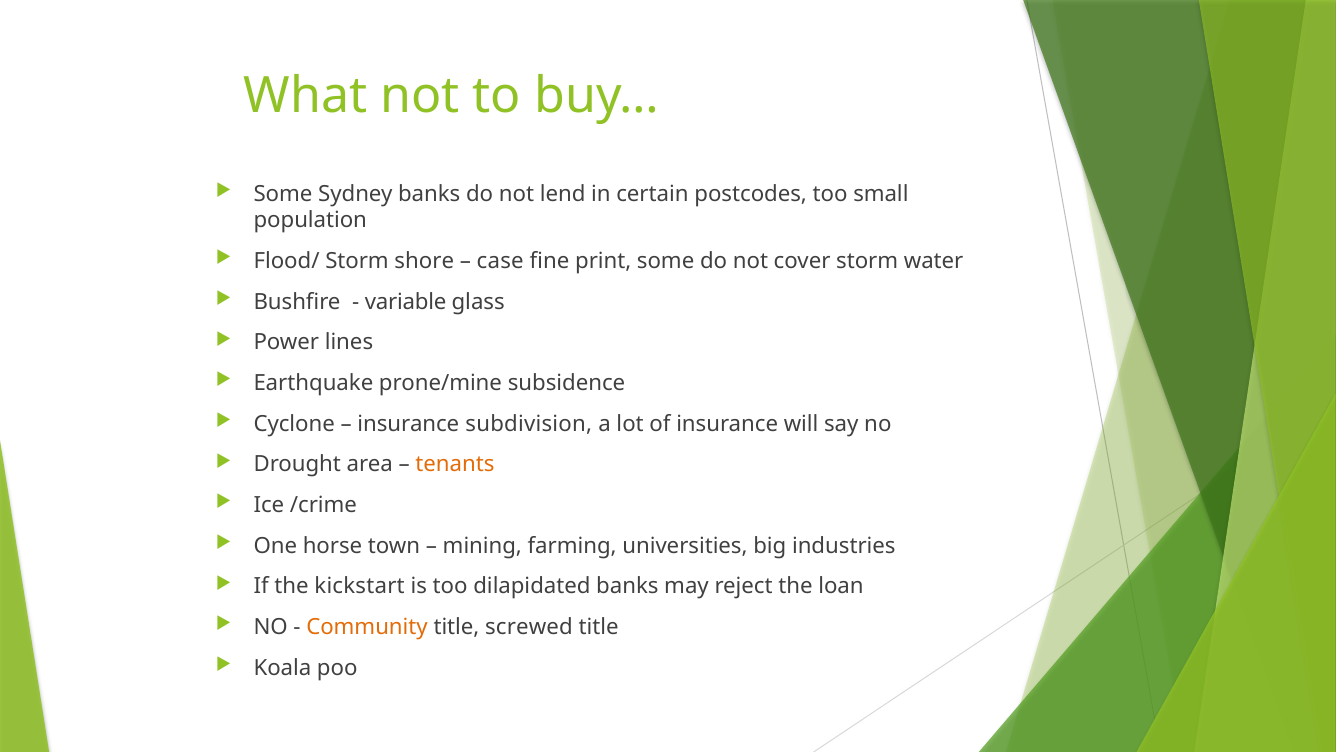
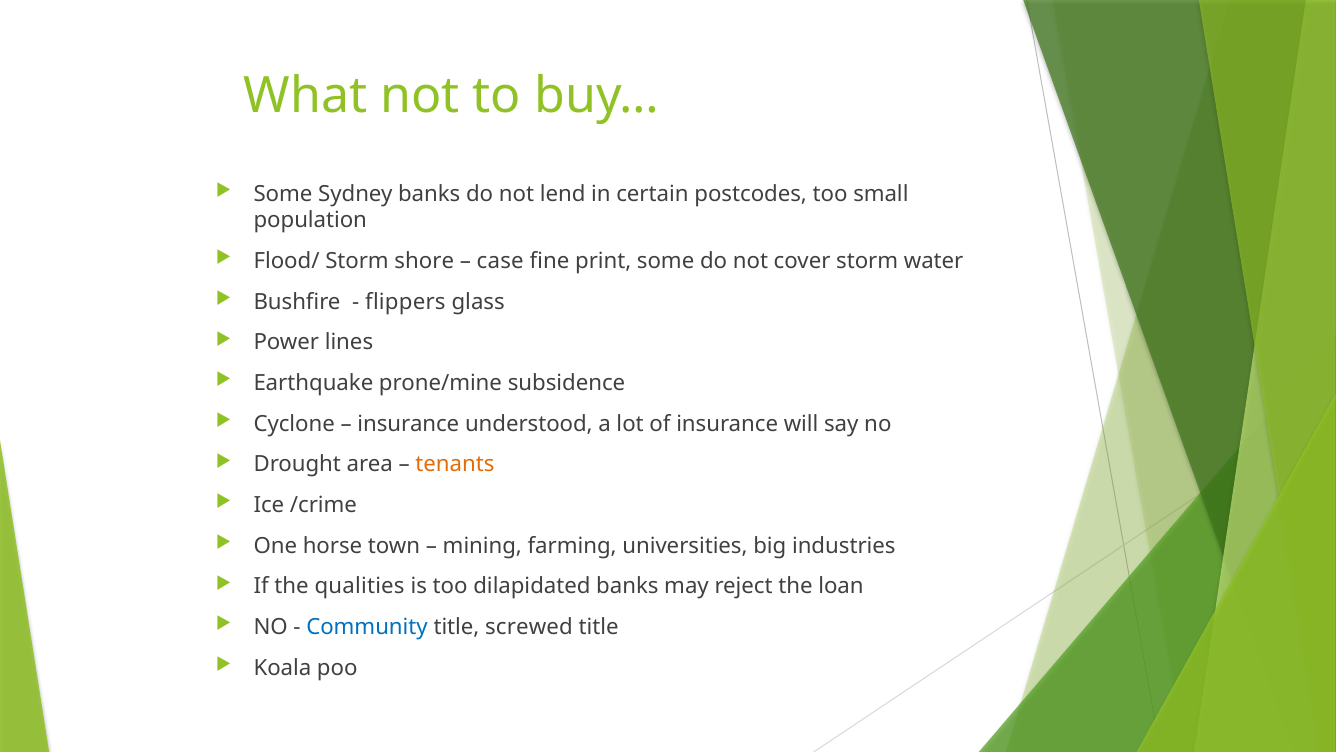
variable: variable -> flippers
subdivision: subdivision -> understood
kickstart: kickstart -> qualities
Community colour: orange -> blue
